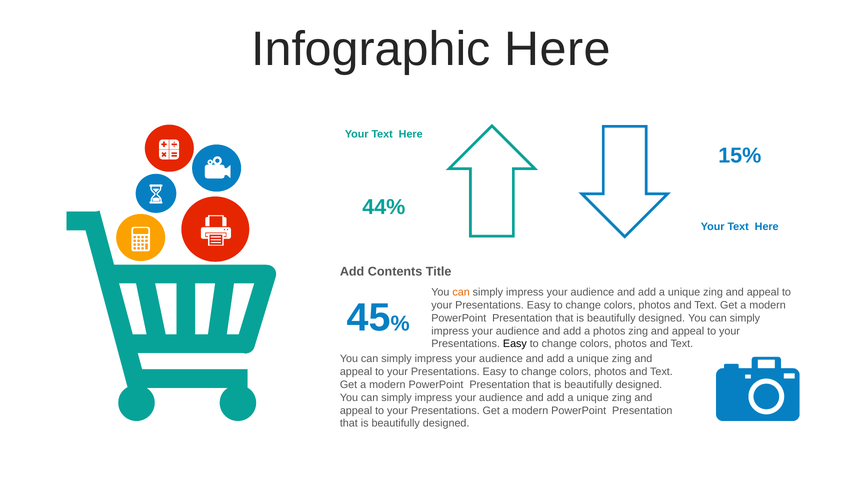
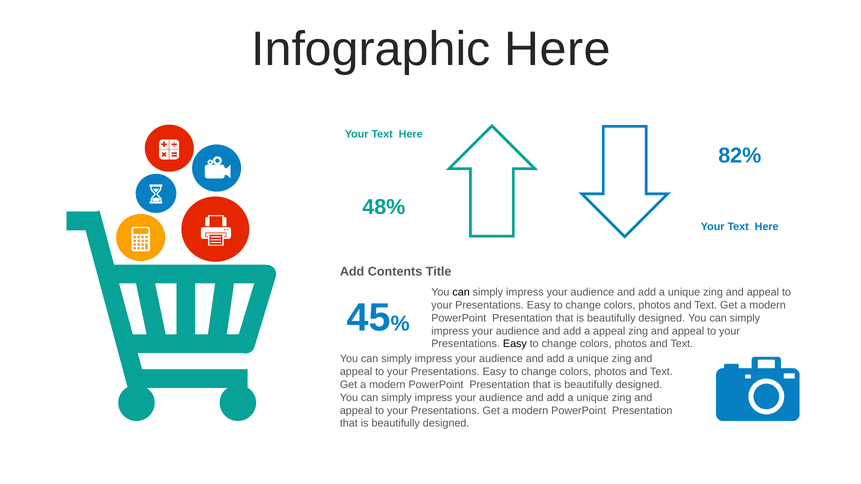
15%: 15% -> 82%
44%: 44% -> 48%
can at (461, 292) colour: orange -> black
a photos: photos -> appeal
